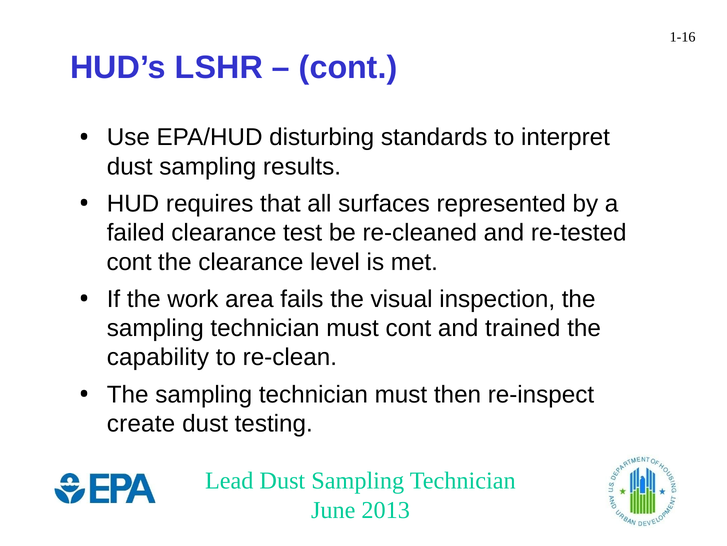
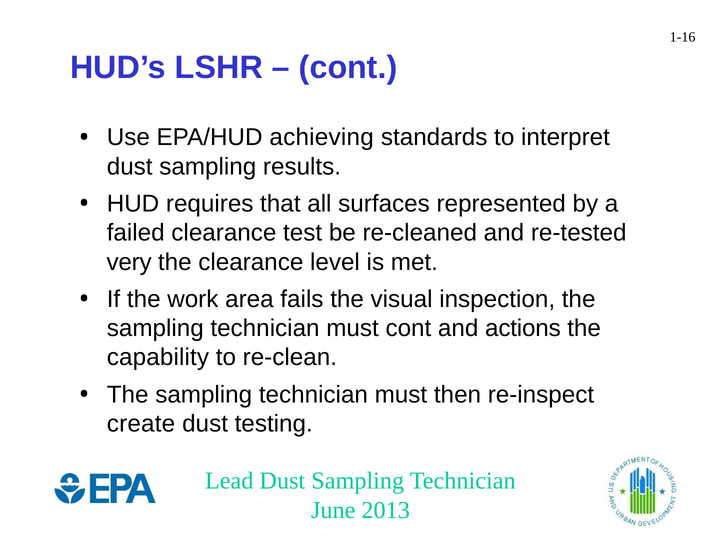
disturbing: disturbing -> achieving
cont at (129, 262): cont -> very
trained: trained -> actions
